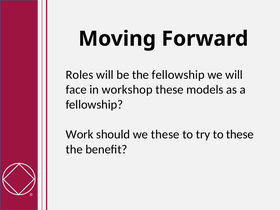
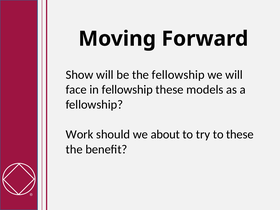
Roles: Roles -> Show
in workshop: workshop -> fellowship
we these: these -> about
